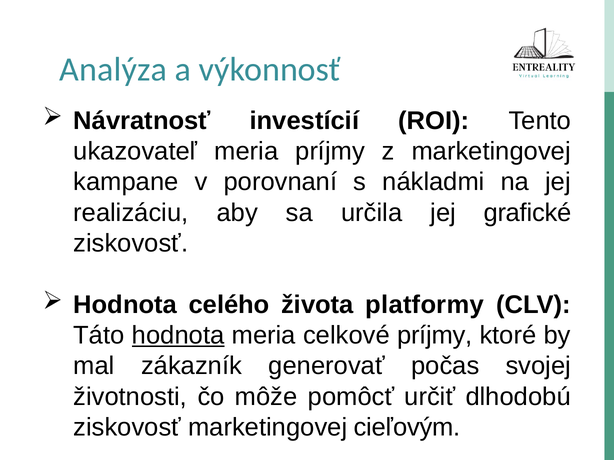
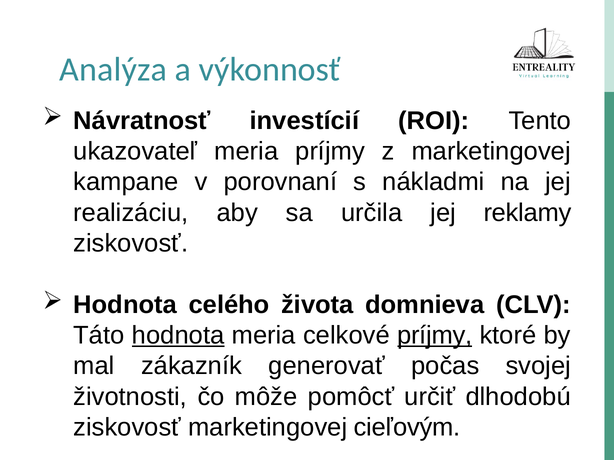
grafické: grafické -> reklamy
platformy: platformy -> domnieva
príjmy at (435, 336) underline: none -> present
